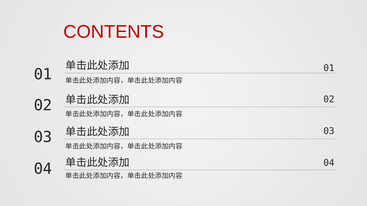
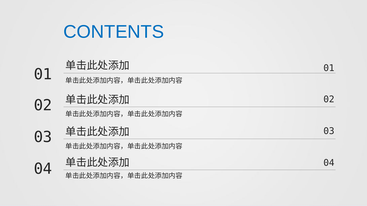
CONTENTS colour: red -> blue
